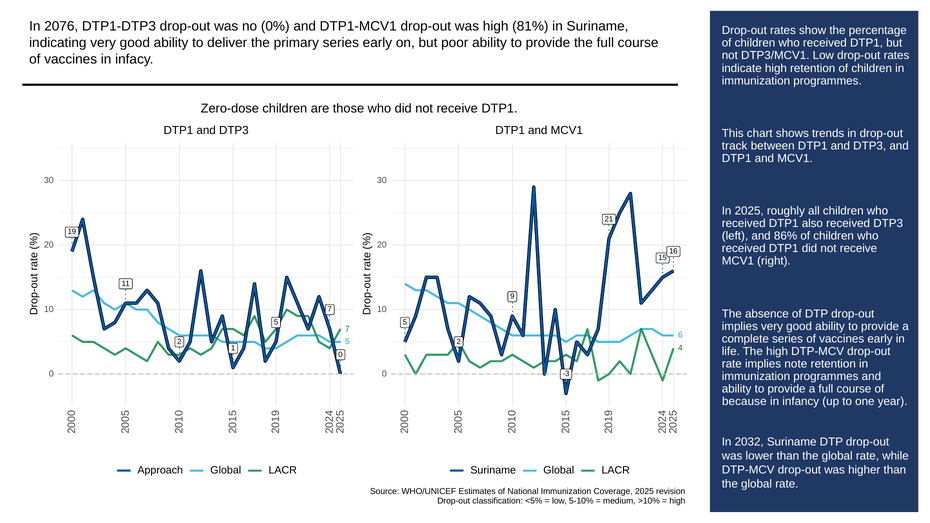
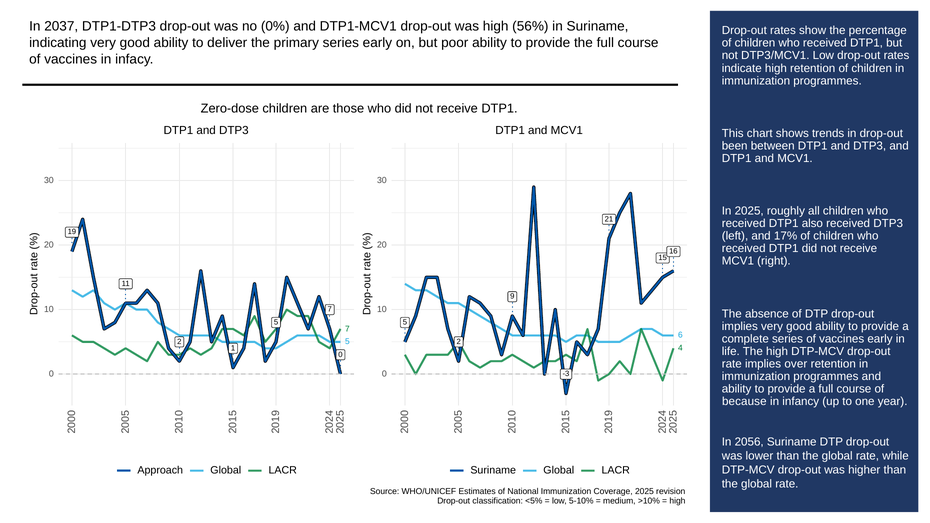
2076: 2076 -> 2037
81%: 81% -> 56%
track: track -> been
86%: 86% -> 17%
note: note -> over
2032: 2032 -> 2056
